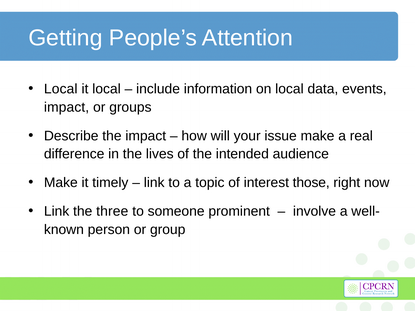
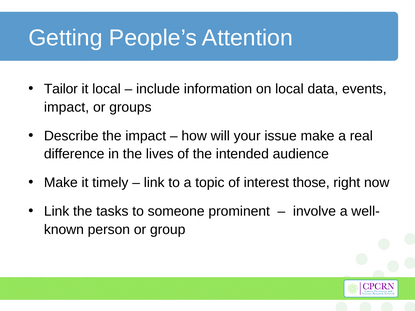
Local at (61, 89): Local -> Tailor
three: three -> tasks
